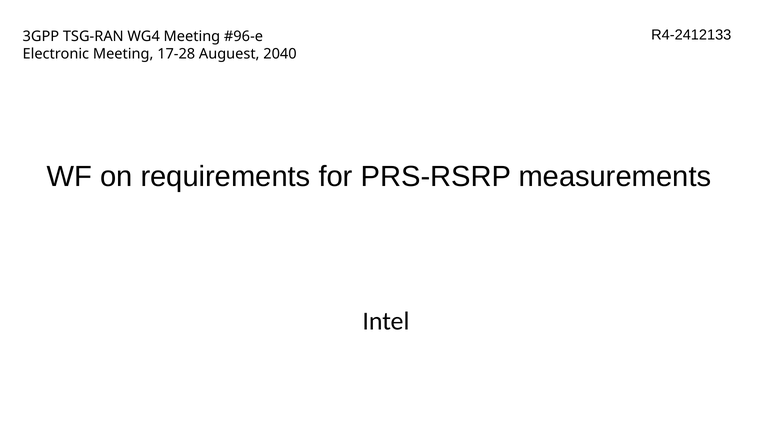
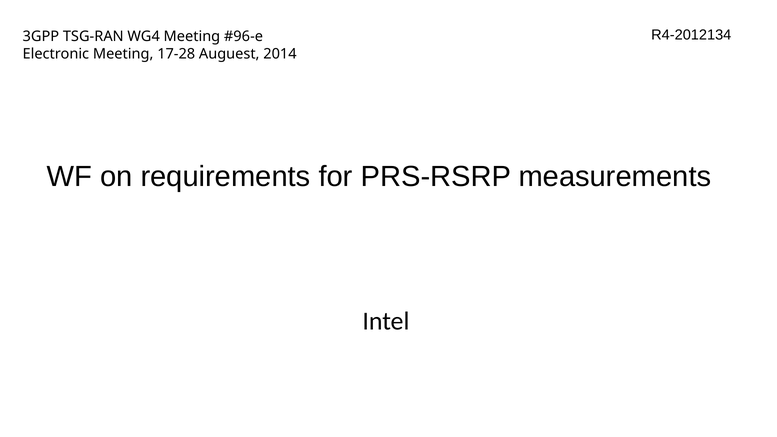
R4-2412133: R4-2412133 -> R4-2012134
2040: 2040 -> 2014
